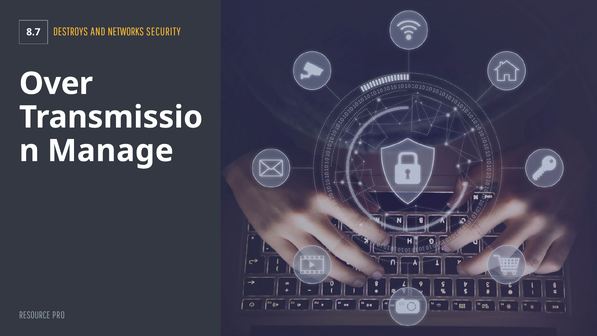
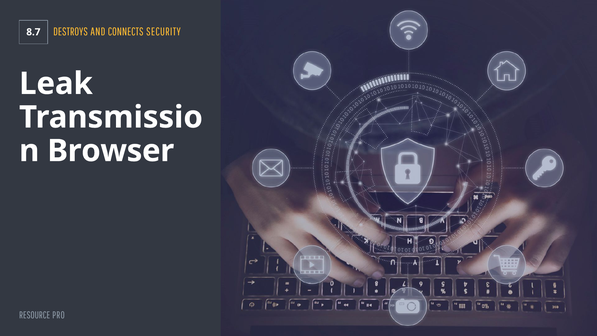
NETWORKS: NETWORKS -> CONNECTS
Over: Over -> Leak
Manage: Manage -> Browser
